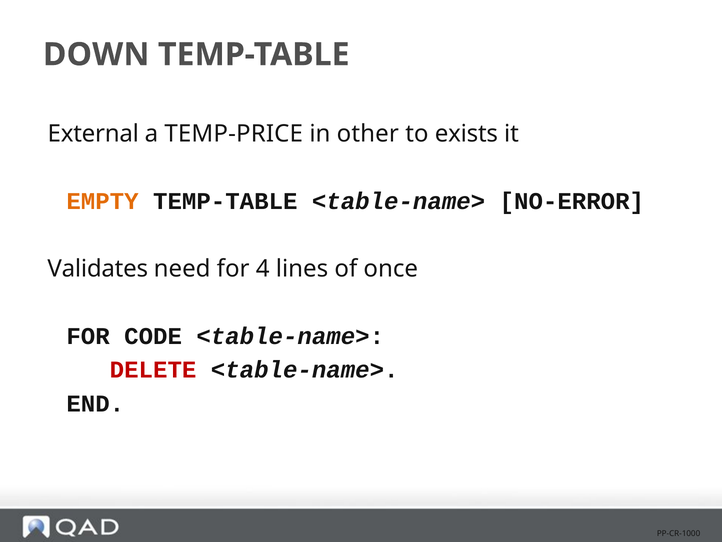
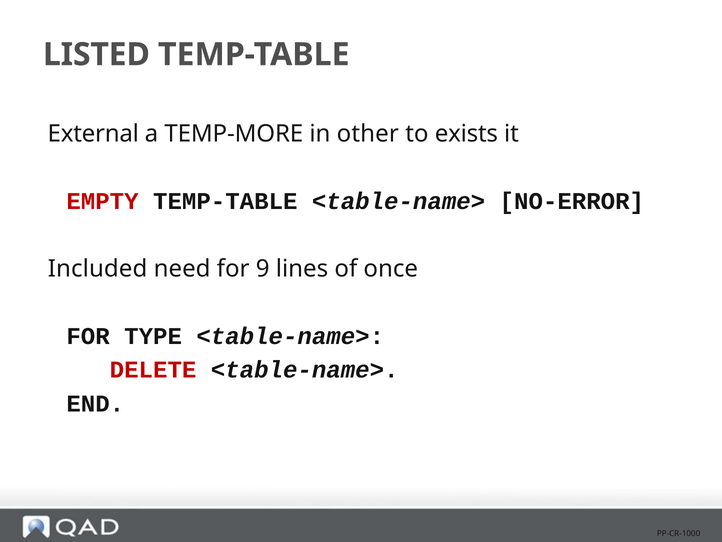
DOWN: DOWN -> LISTED
TEMP-PRICE: TEMP-PRICE -> TEMP-MORE
EMPTY colour: orange -> red
Validates: Validates -> Included
4: 4 -> 9
CODE: CODE -> TYPE
